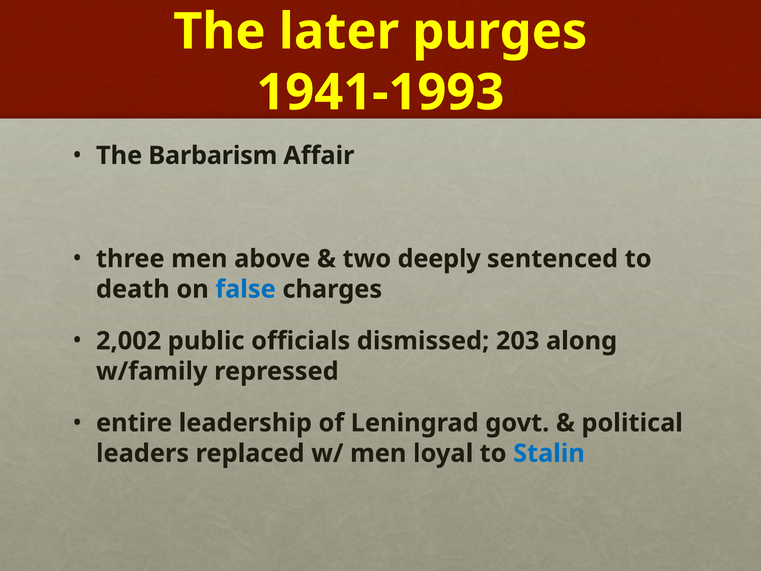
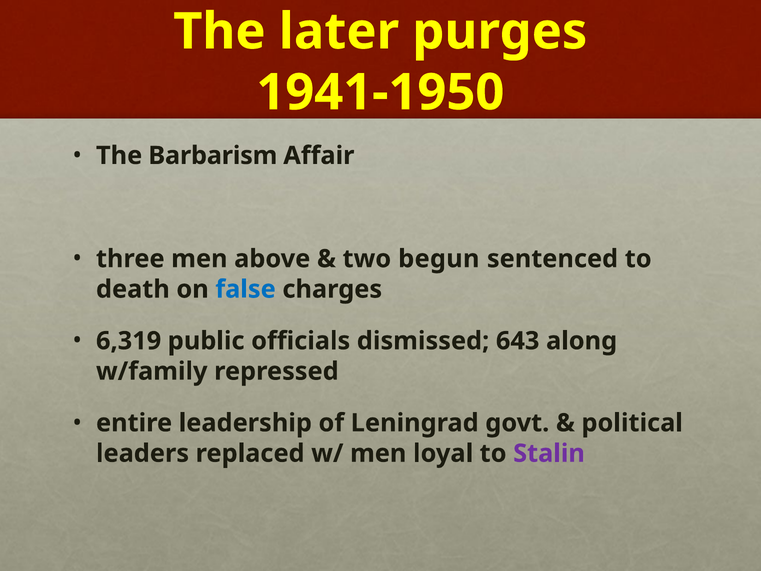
1941-1993: 1941-1993 -> 1941-1950
deeply: deeply -> begun
2,002: 2,002 -> 6,319
203: 203 -> 643
Stalin colour: blue -> purple
